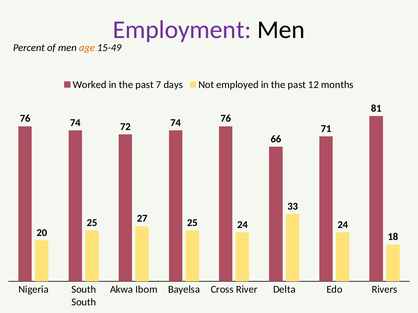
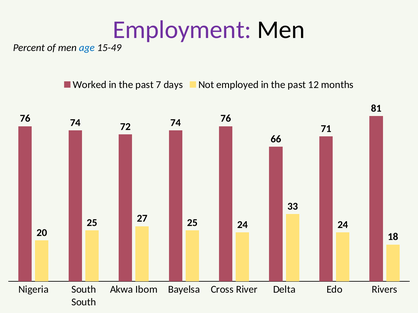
age colour: orange -> blue
